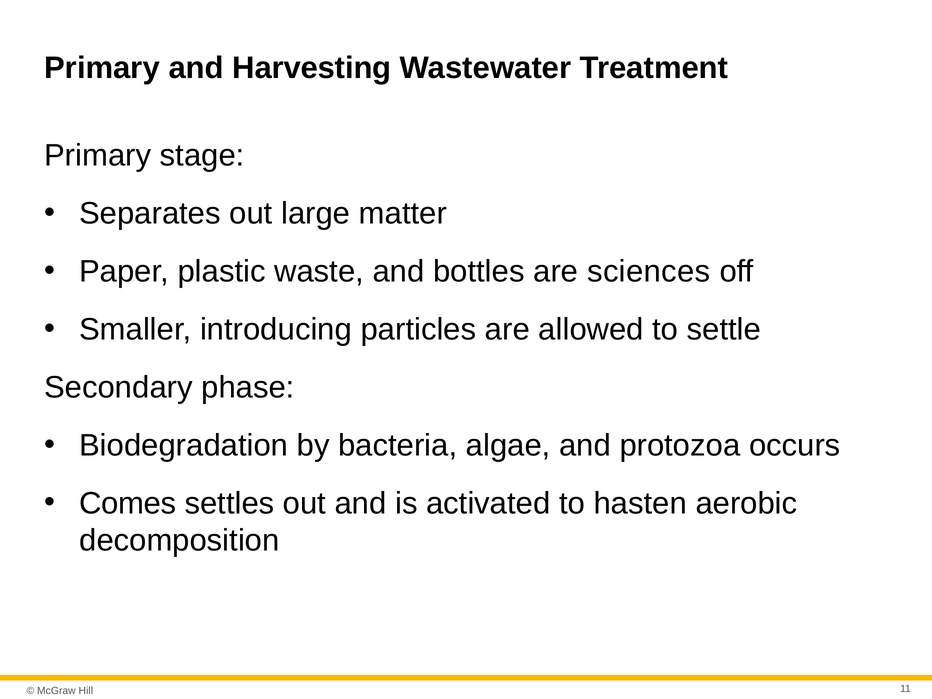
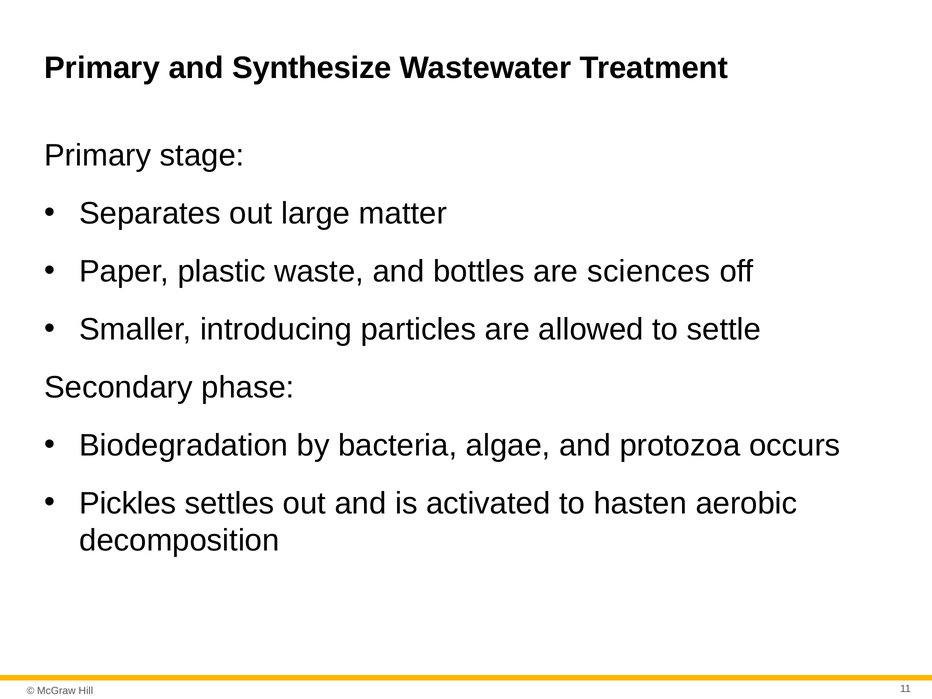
Harvesting: Harvesting -> Synthesize
Comes: Comes -> Pickles
